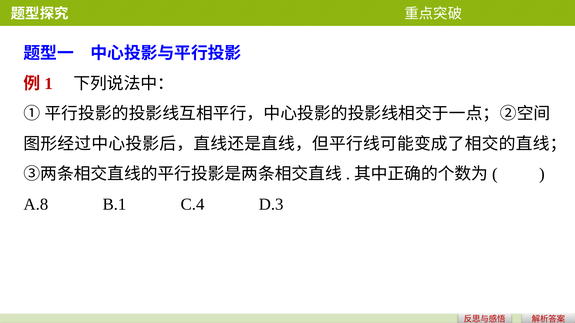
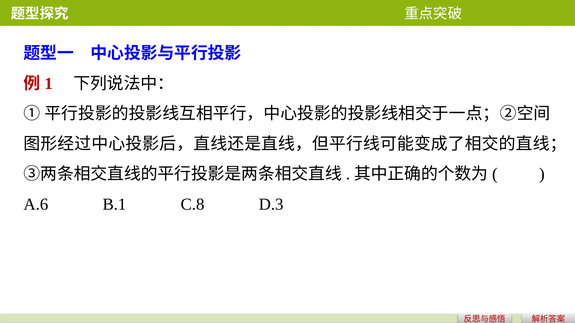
A.8: A.8 -> A.6
C.4: C.4 -> C.8
